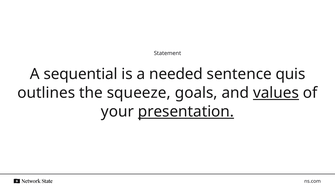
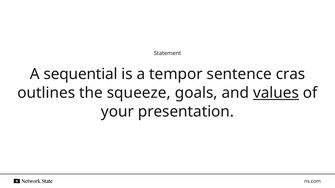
needed: needed -> tempor
quis: quis -> cras
presentation underline: present -> none
